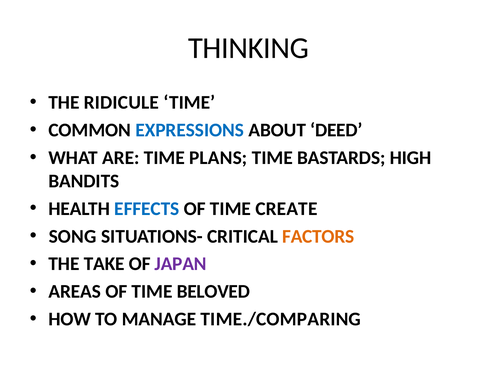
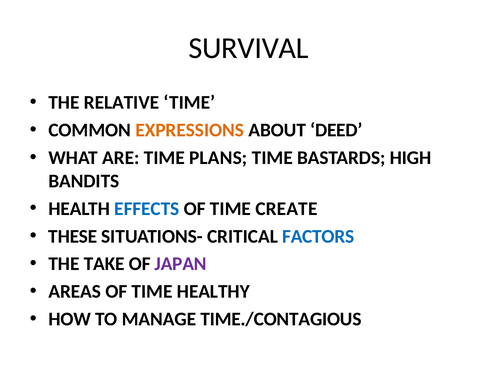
THINKING: THINKING -> SURVIVAL
RIDICULE: RIDICULE -> RELATIVE
EXPRESSIONS colour: blue -> orange
SONG: SONG -> THESE
FACTORS colour: orange -> blue
BELOVED: BELOVED -> HEALTHY
TIME./COMPARING: TIME./COMPARING -> TIME./CONTAGIOUS
